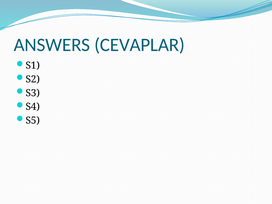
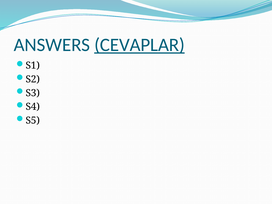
CEVAPLAR underline: none -> present
